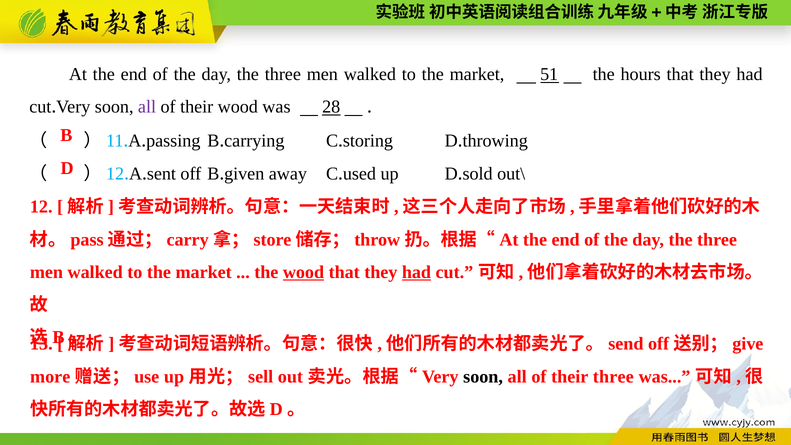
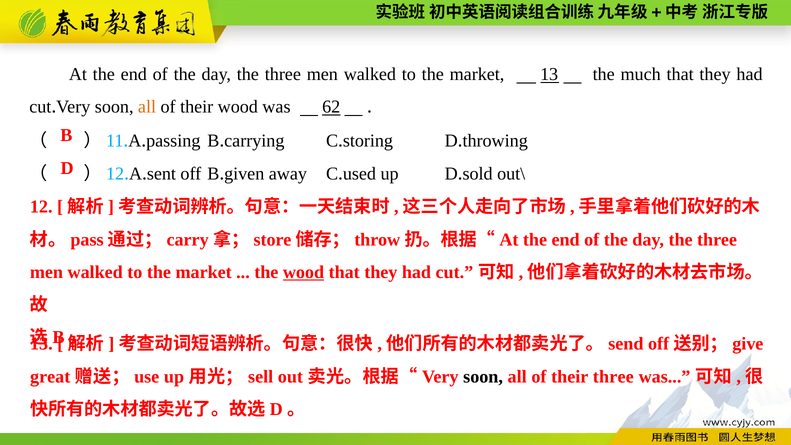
market 51: 51 -> 13
hours: hours -> much
all at (147, 107) colour: purple -> orange
28: 28 -> 62
had at (416, 272) underline: present -> none
more: more -> great
